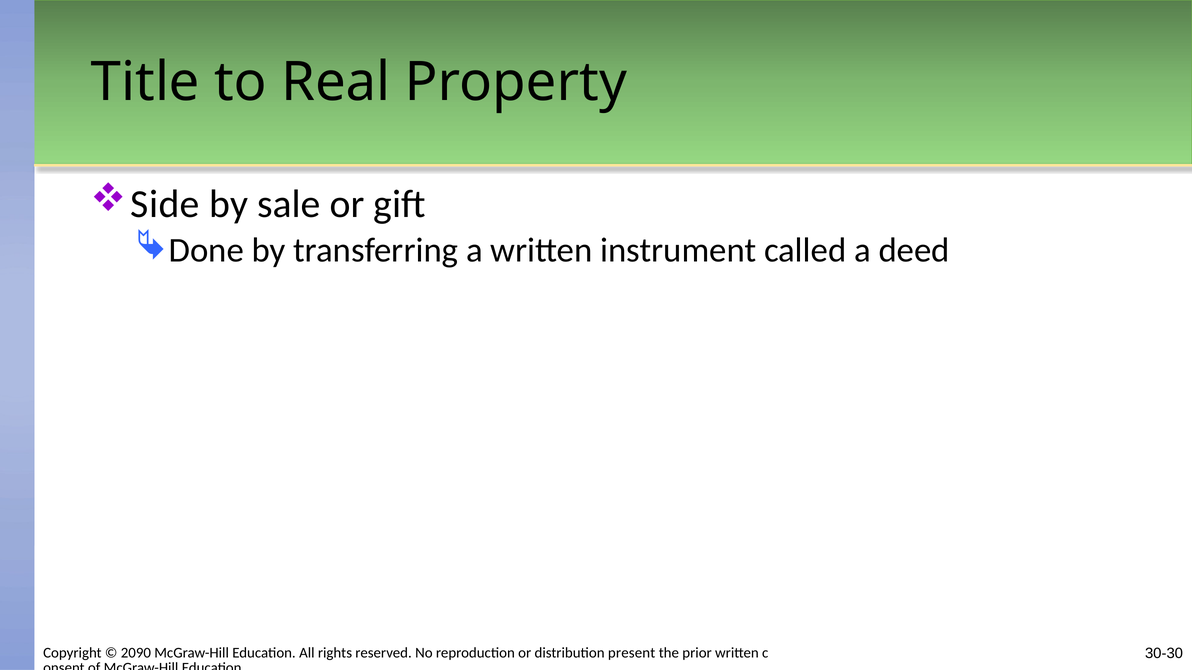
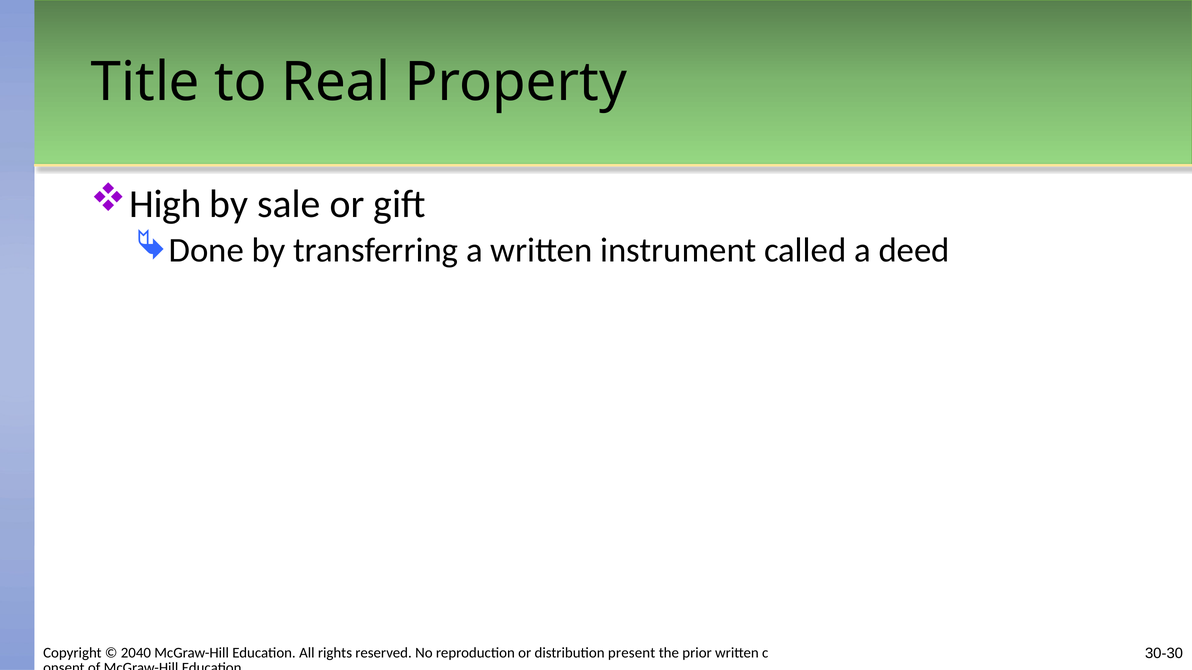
Side: Side -> High
2090: 2090 -> 2040
